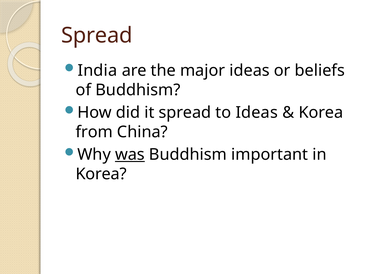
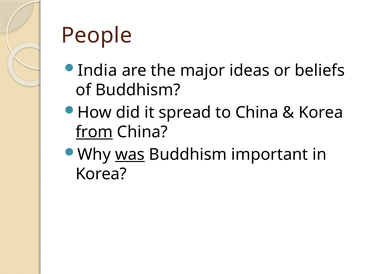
Spread at (97, 35): Spread -> People
to Ideas: Ideas -> China
from underline: none -> present
